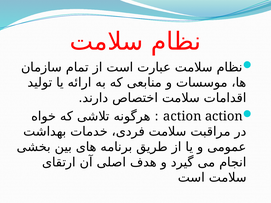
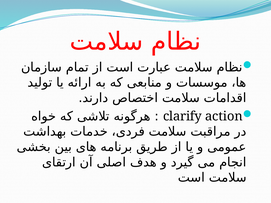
action at (182, 116): action -> clarify
